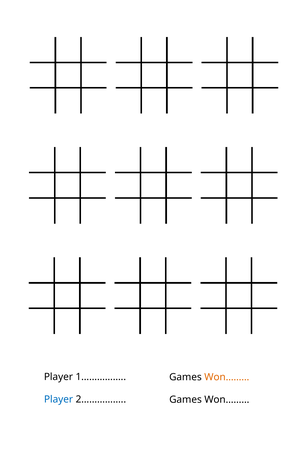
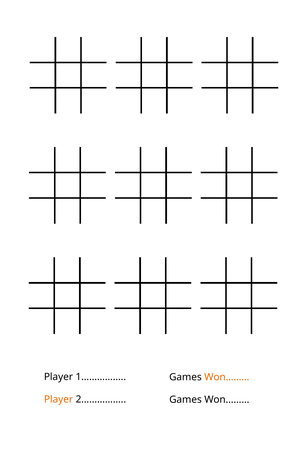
Player at (59, 400) colour: blue -> orange
